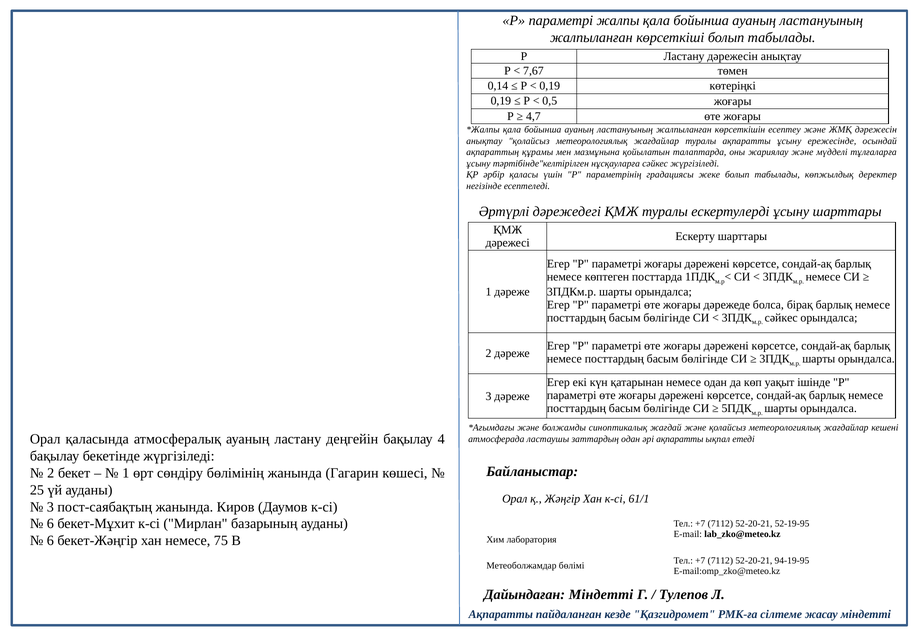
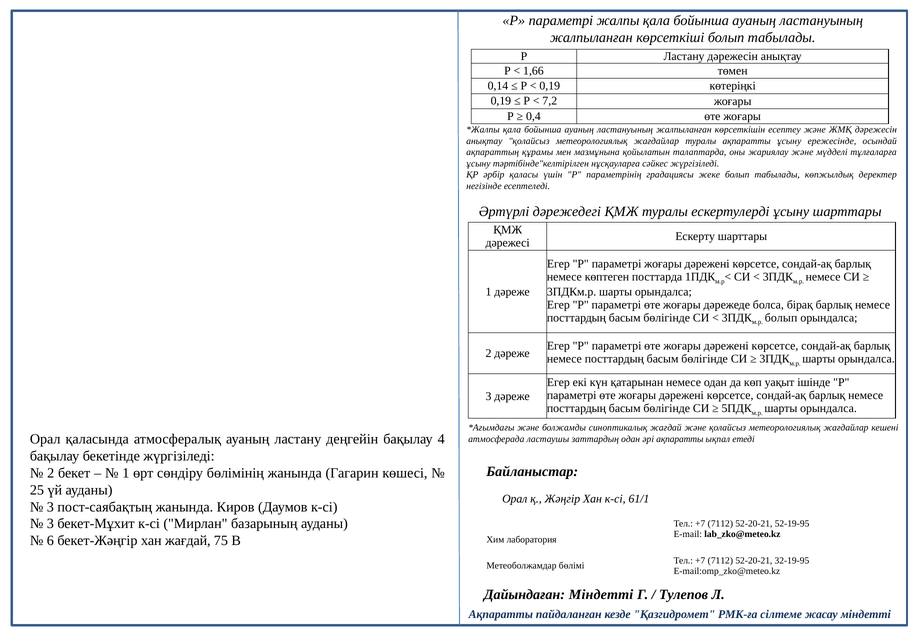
7,67: 7,67 -> 1,66
0,5: 0,5 -> 7,2
4,7: 4,7 -> 0,4
сәйкес at (781, 318): сәйкес -> болып
6 at (50, 524): 6 -> 3
хан немесе: немесе -> жағдай
94-19-95: 94-19-95 -> 32-19-95
